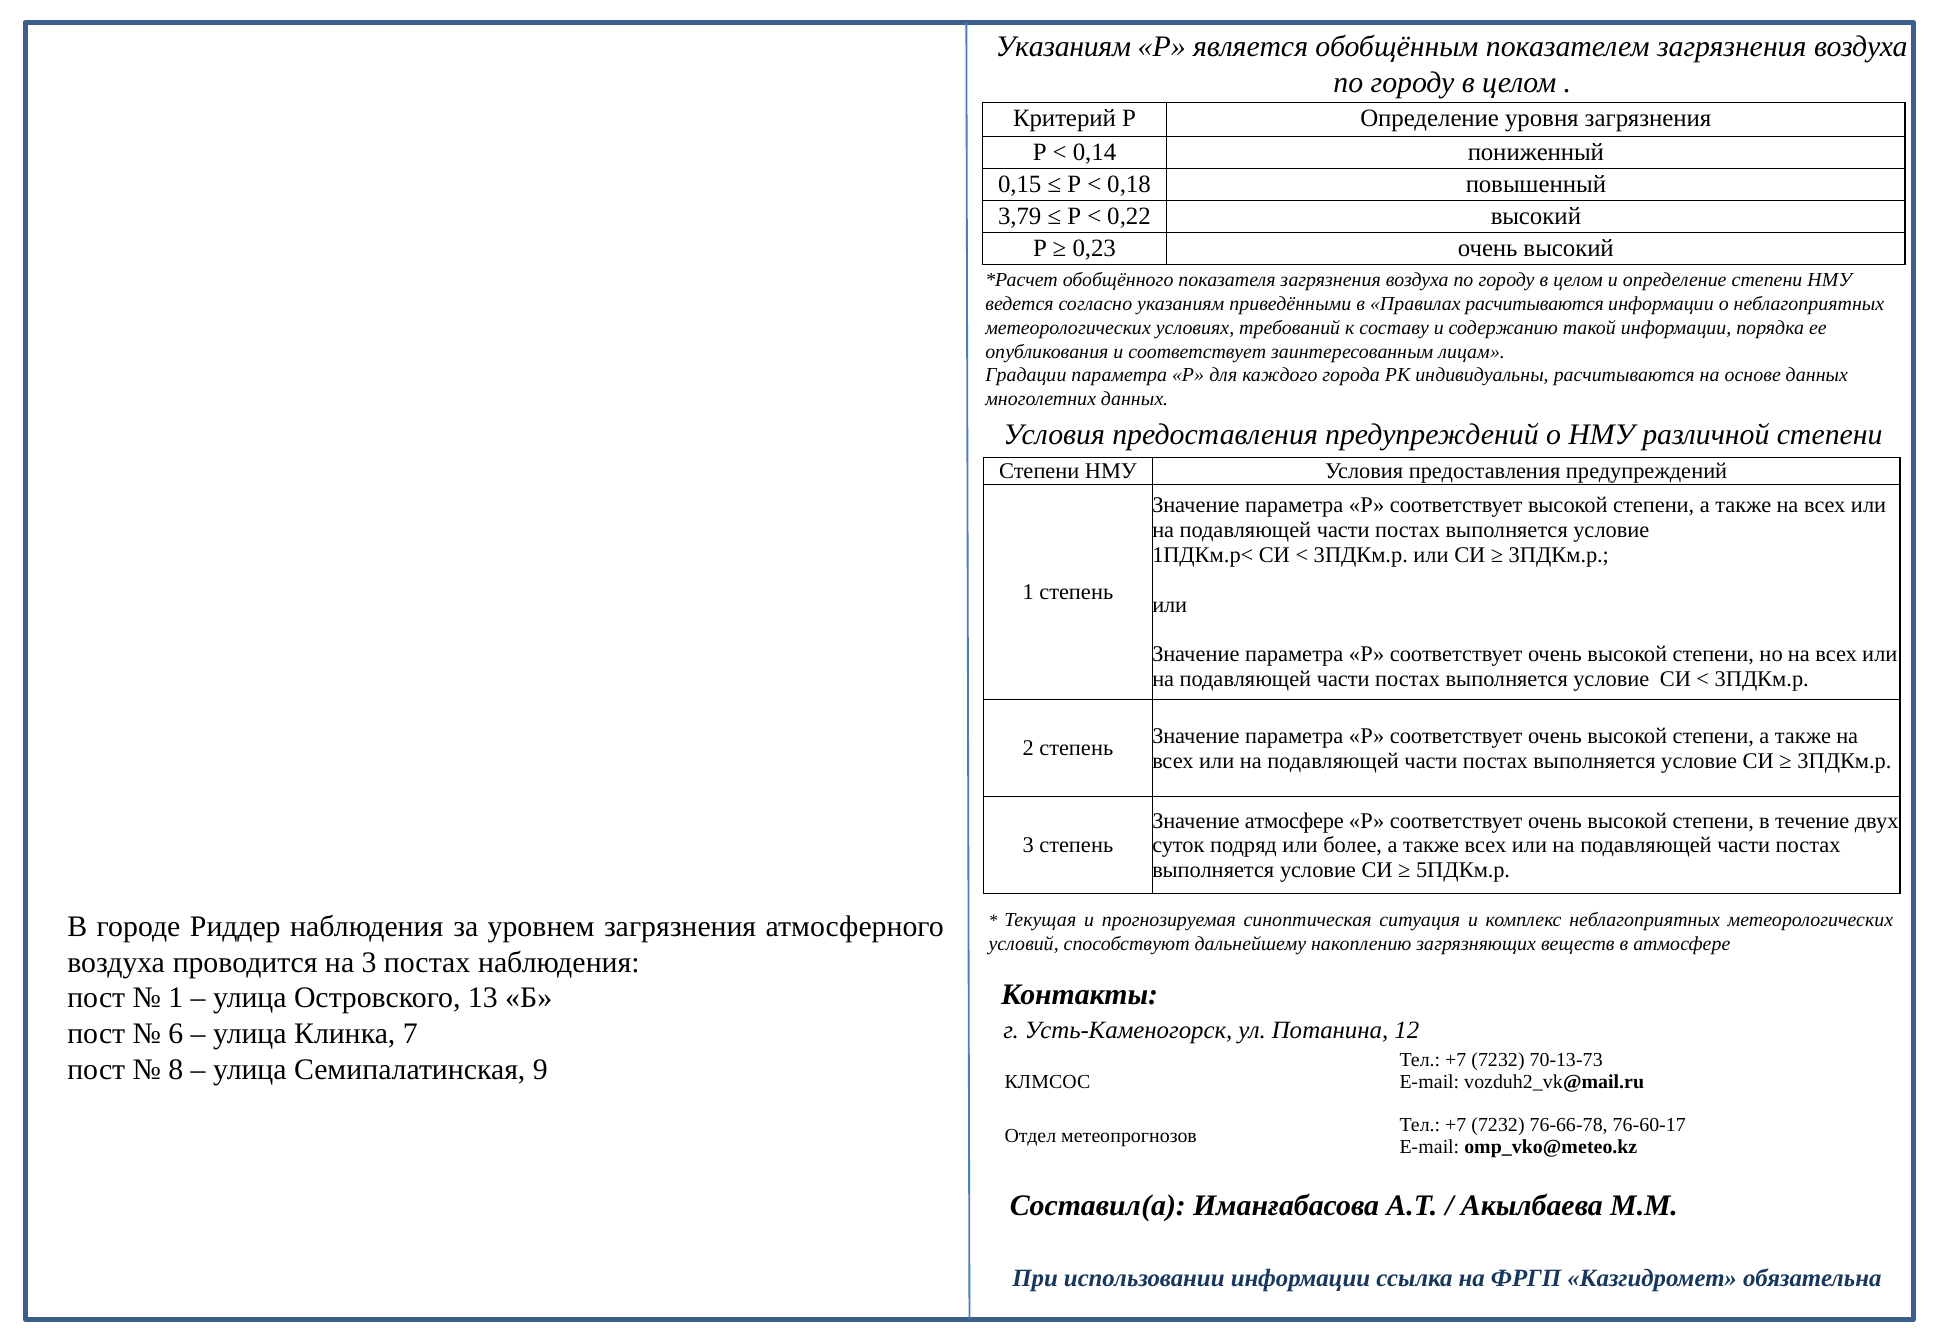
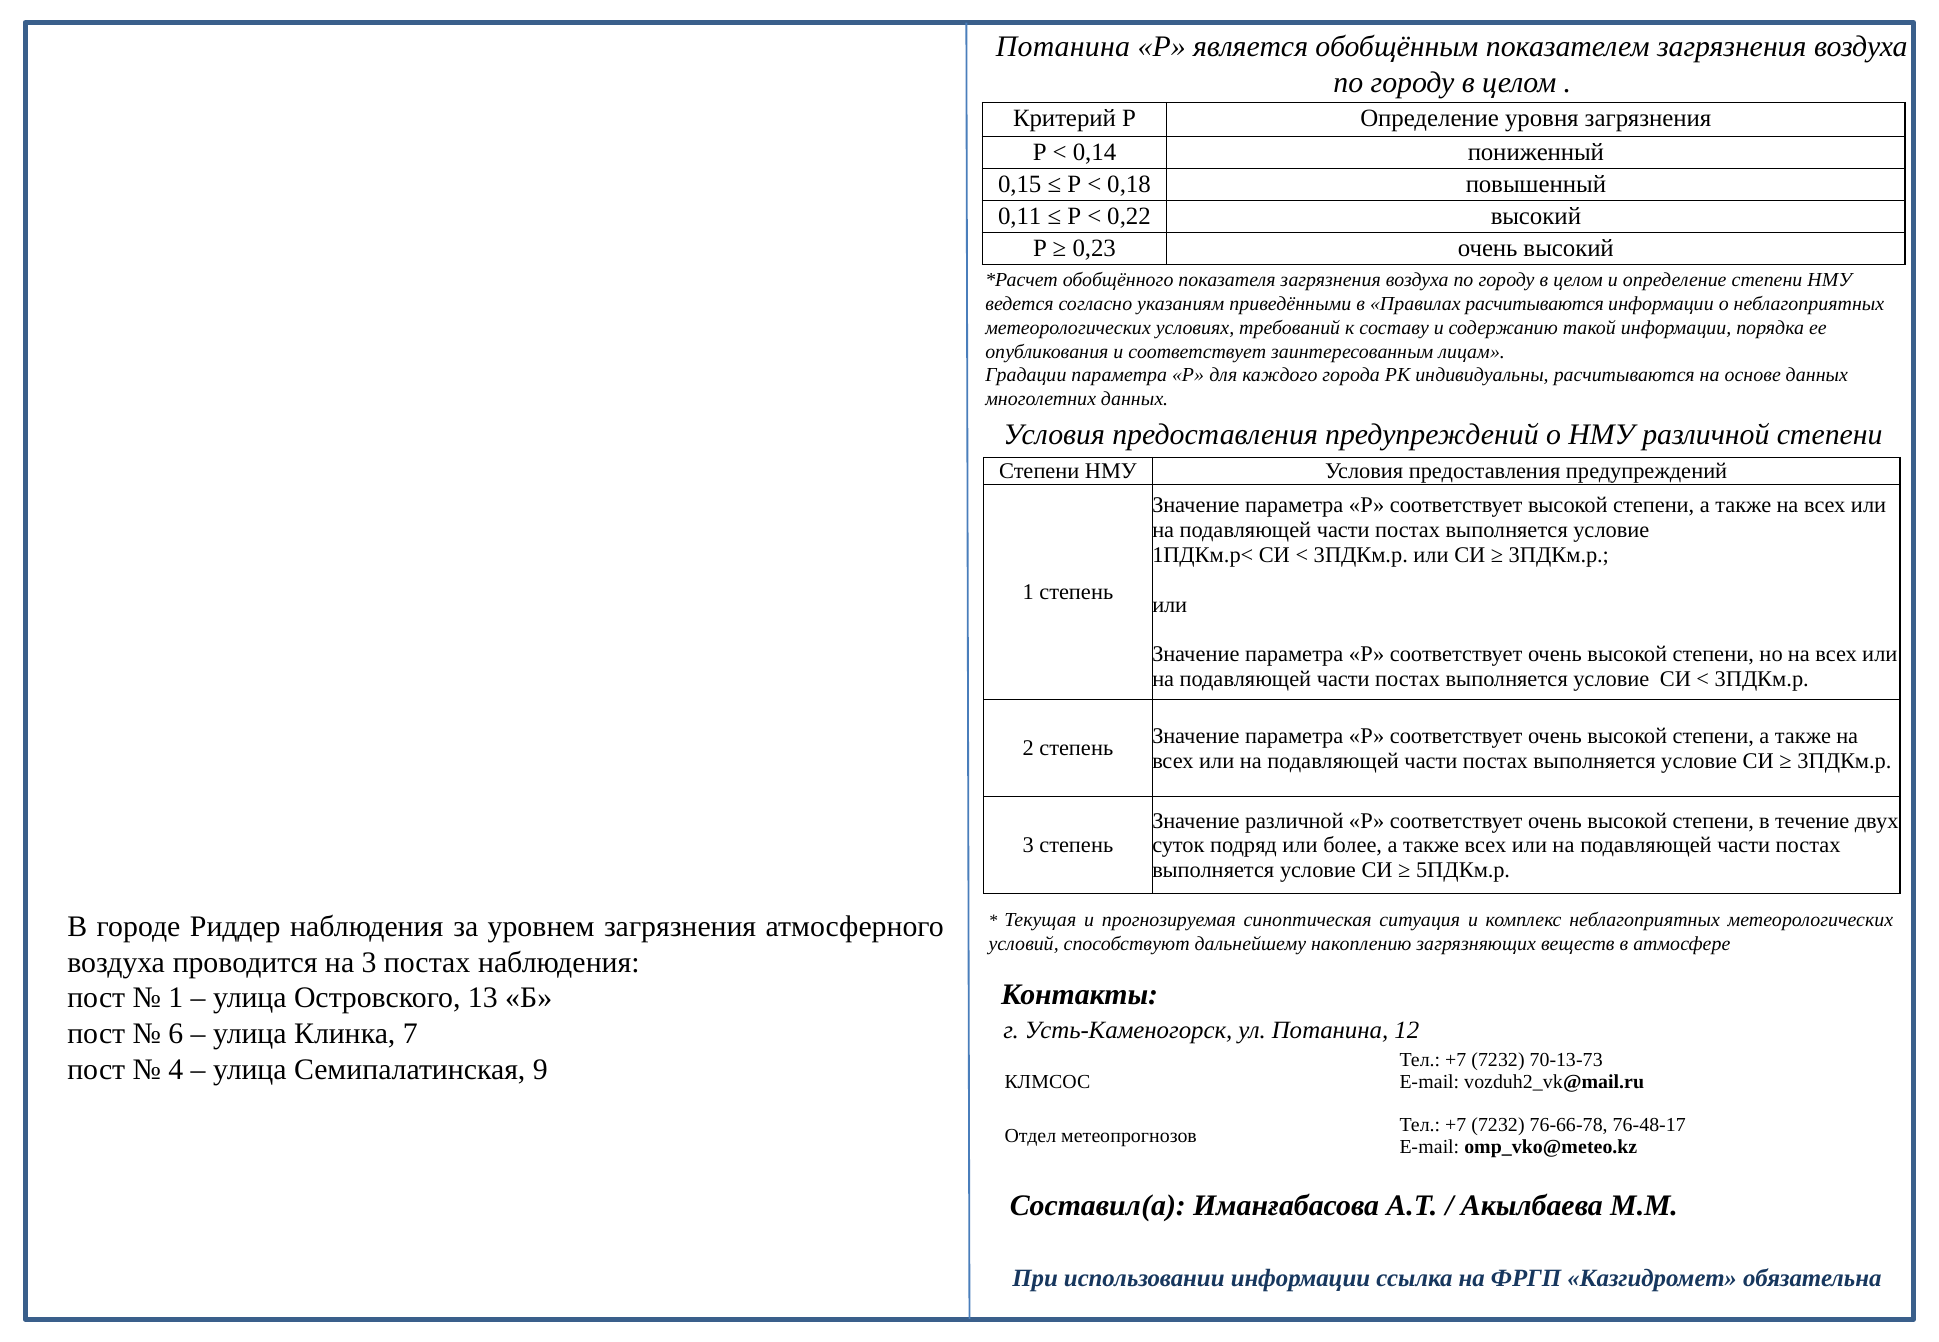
Указаниям at (1063, 47): Указаниям -> Потанина
3,79: 3,79 -> 0,11
Значение атмосфере: атмосфере -> различной
8: 8 -> 4
76-60-17: 76-60-17 -> 76-48-17
